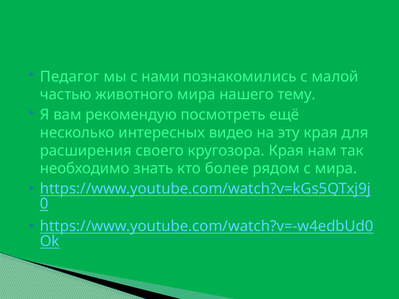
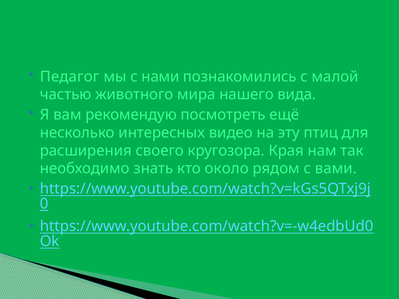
тему: тему -> вида
эту края: края -> птиц
более: более -> около
с мира: мира -> вами
